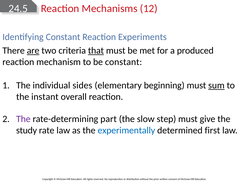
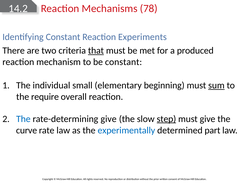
24.5: 24.5 -> 14.2
12: 12 -> 78
are underline: present -> none
sides: sides -> small
instant: instant -> require
The at (23, 119) colour: purple -> blue
rate-determining part: part -> give
step underline: none -> present
study: study -> curve
first: first -> part
